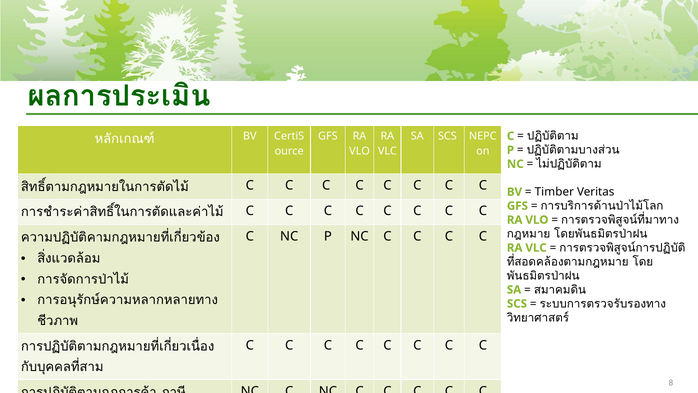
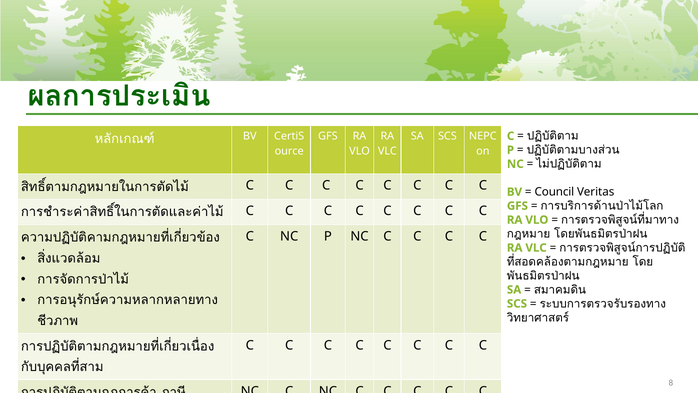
Timber: Timber -> Council
